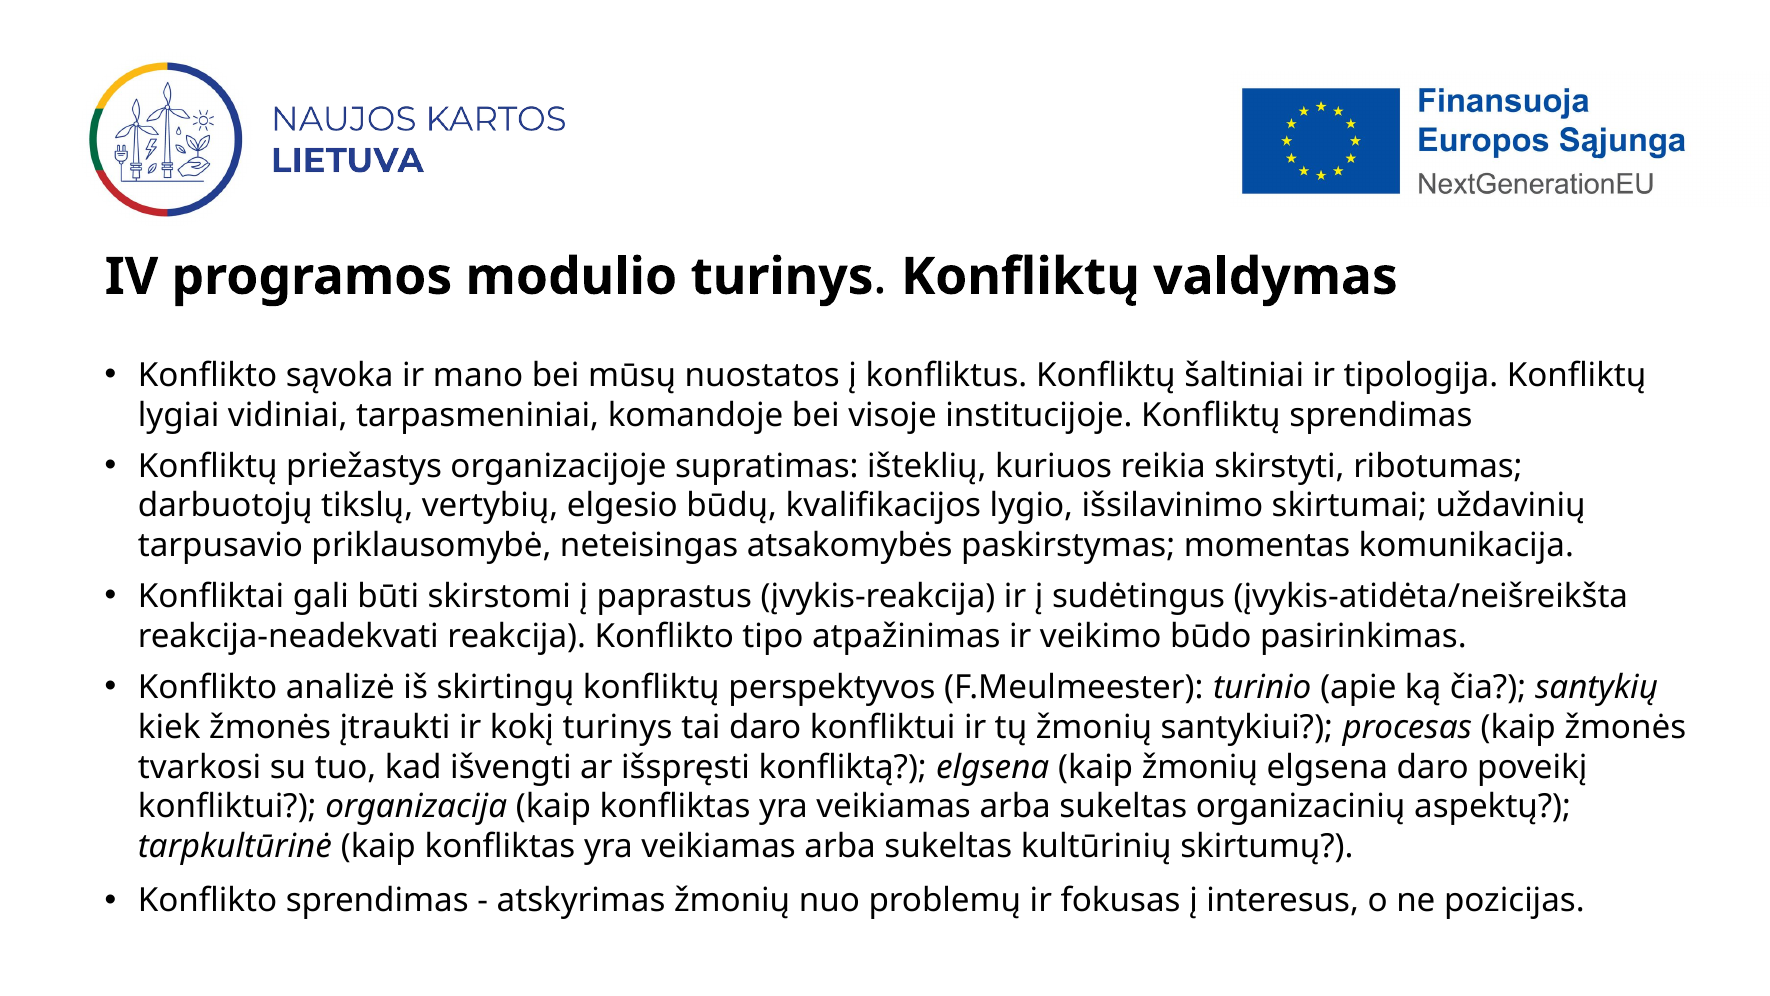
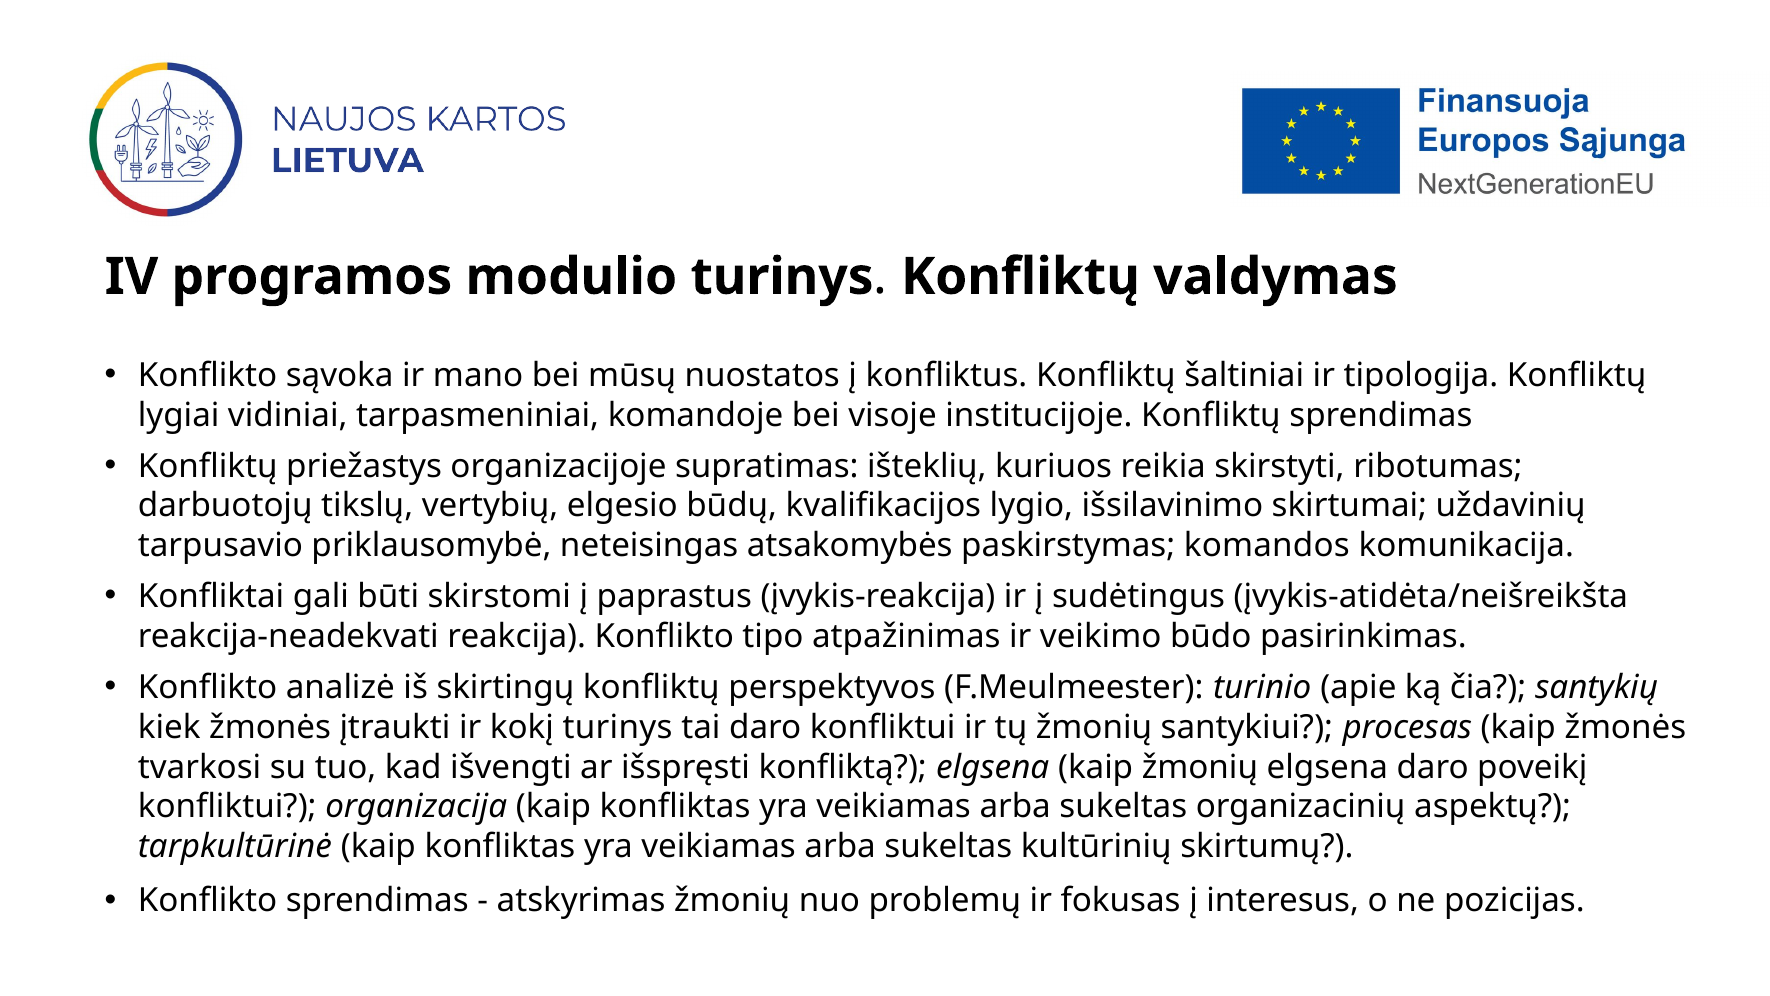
momentas: momentas -> komandos
